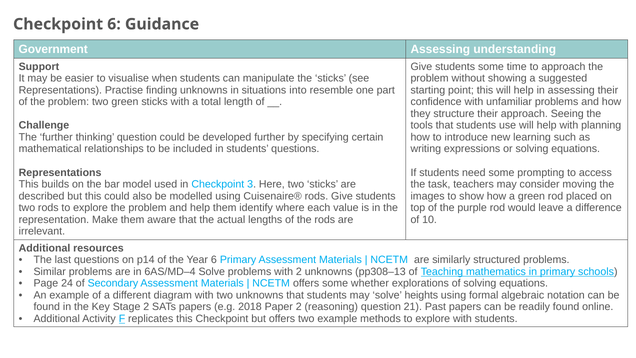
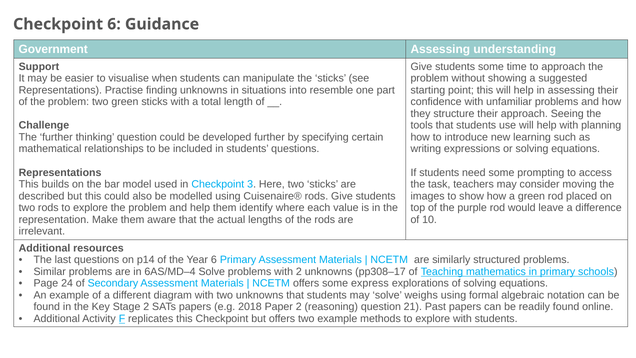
pp308–13: pp308–13 -> pp308–17
whether: whether -> express
heights: heights -> weighs
